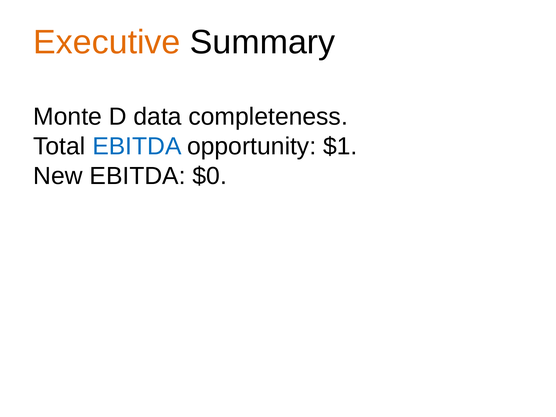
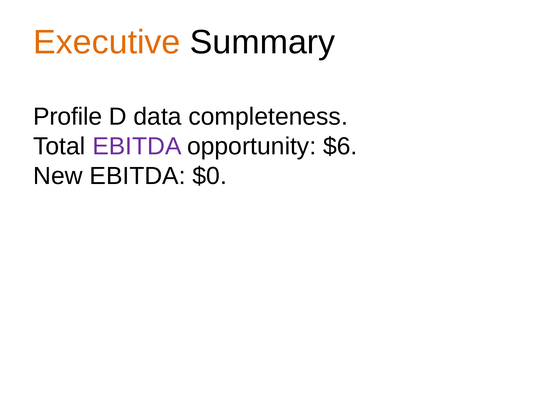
Monte: Monte -> Profile
EBITDA at (137, 146) colour: blue -> purple
$1: $1 -> $6
